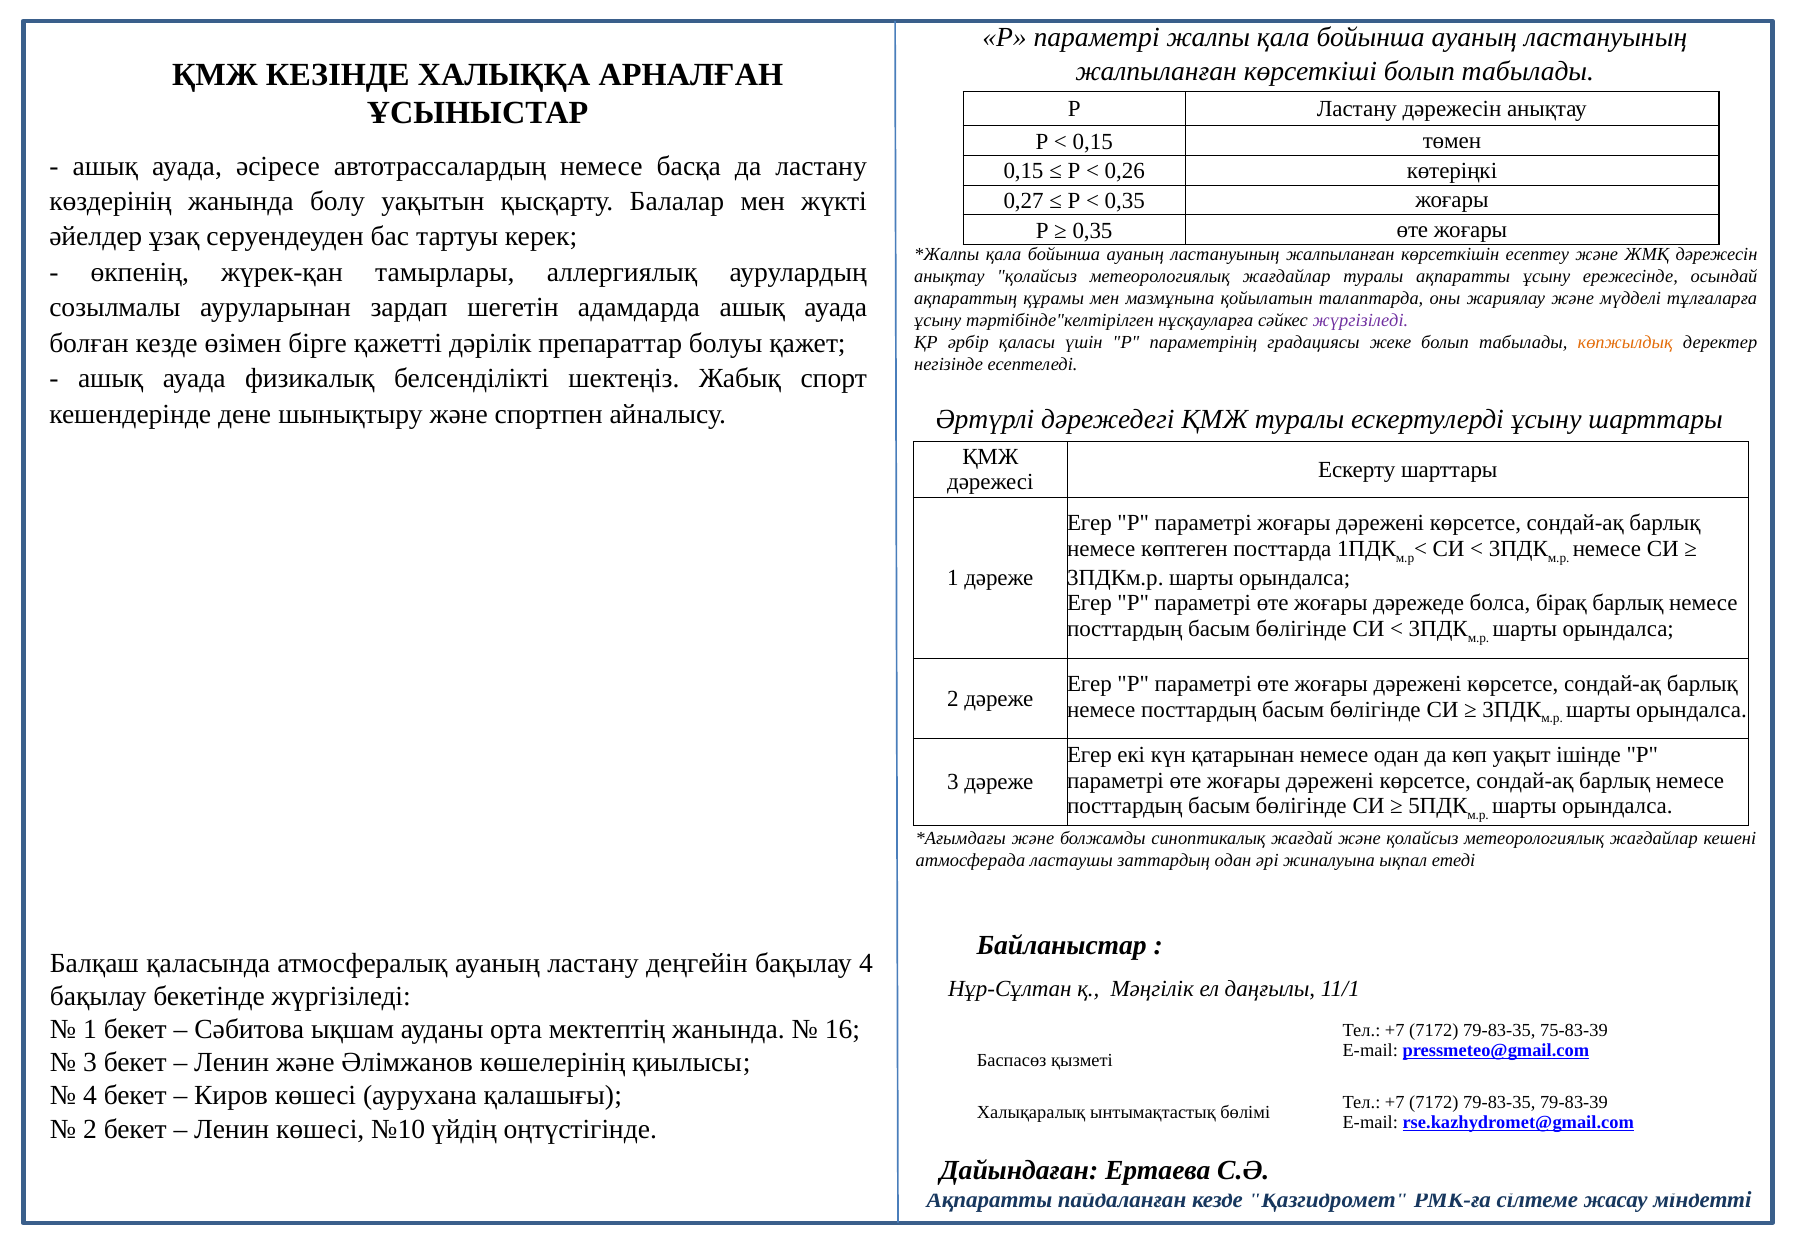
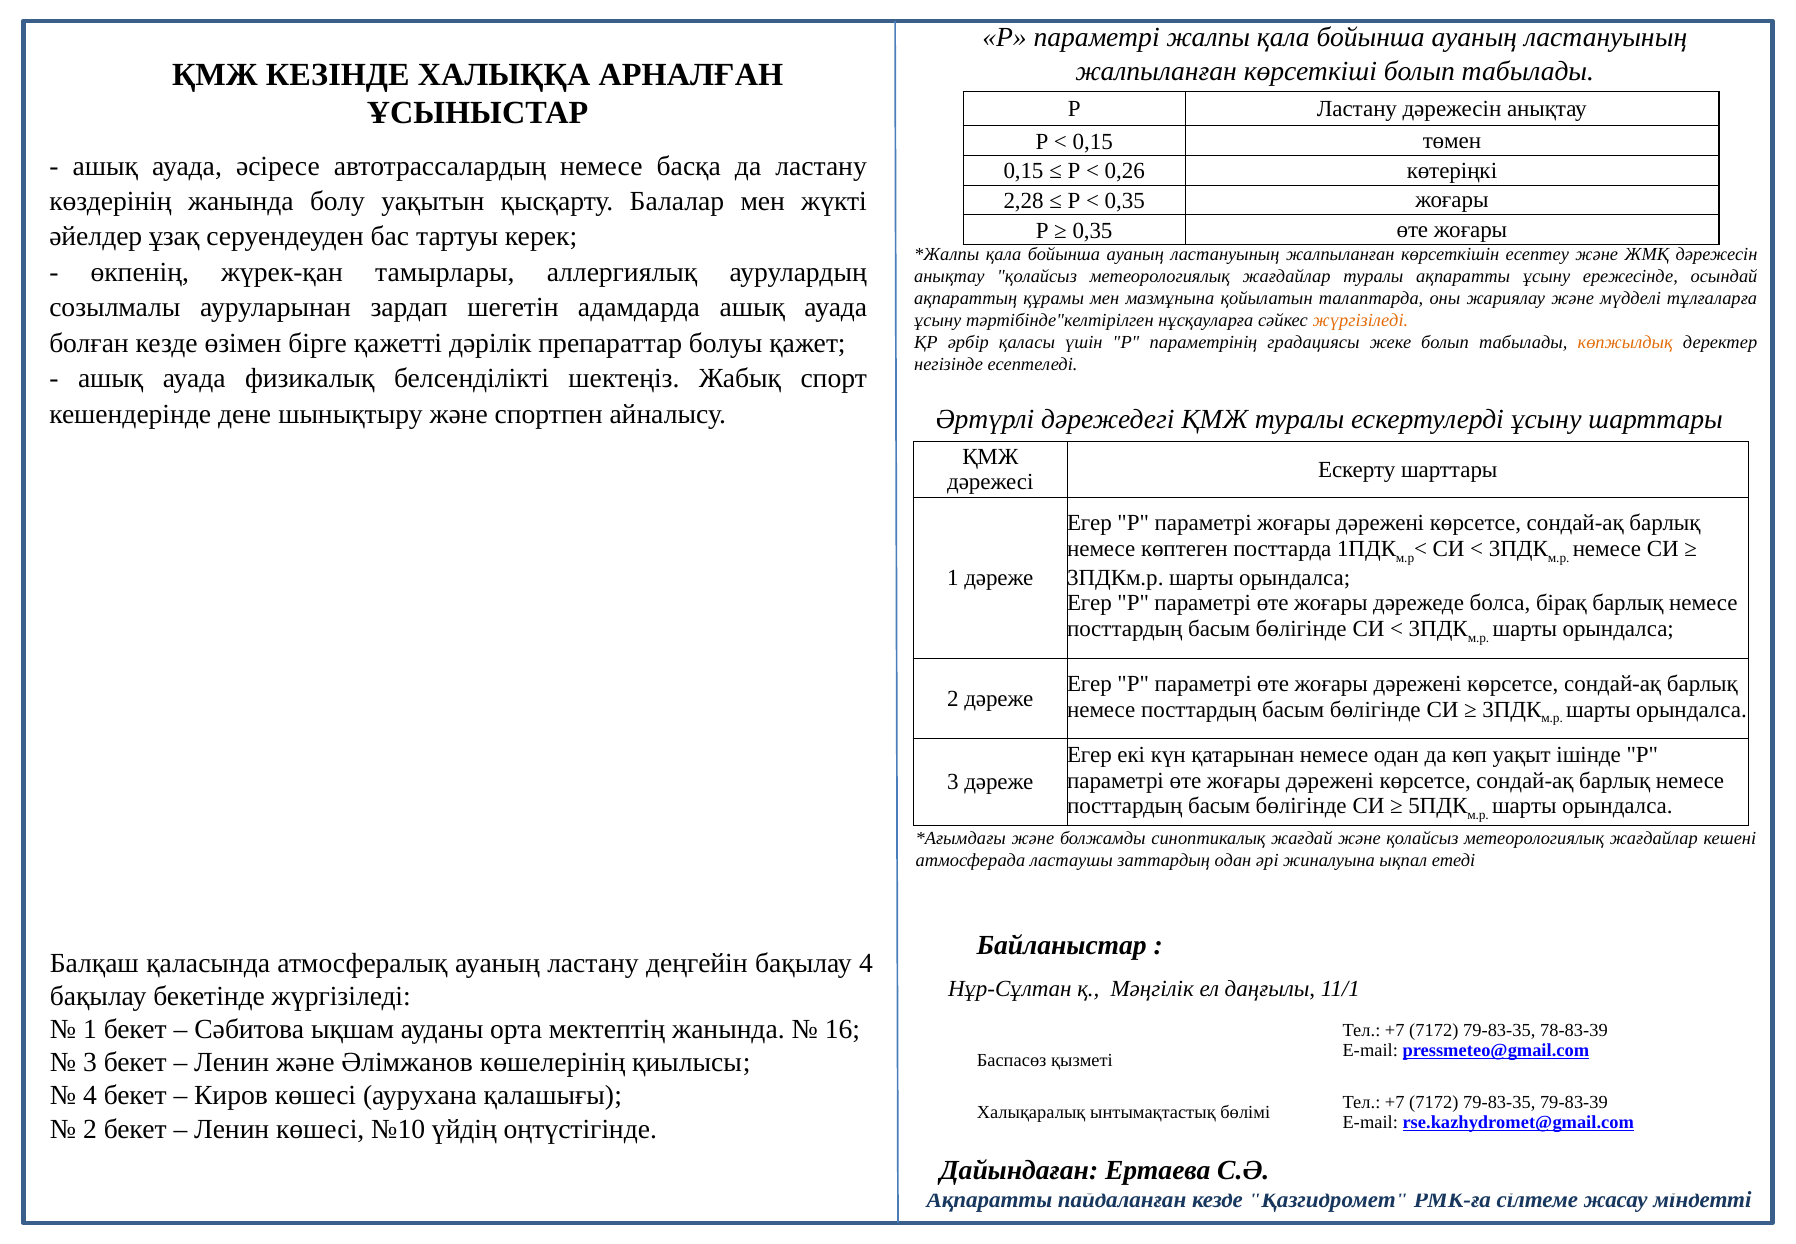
0,27: 0,27 -> 2,28
жүргізіледі at (1360, 320) colour: purple -> orange
75-83-39: 75-83-39 -> 78-83-39
